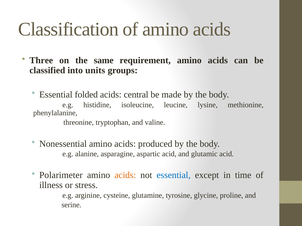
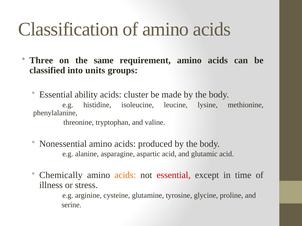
folded: folded -> ability
central: central -> cluster
Polarimeter: Polarimeter -> Chemically
essential at (174, 176) colour: blue -> red
